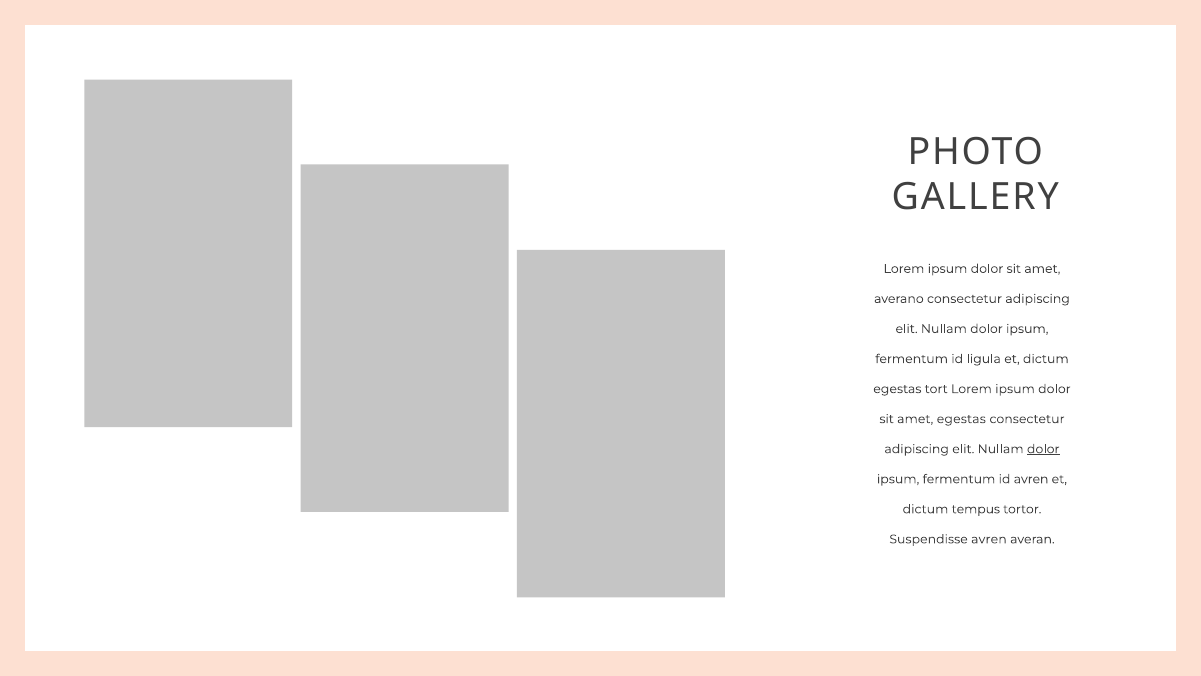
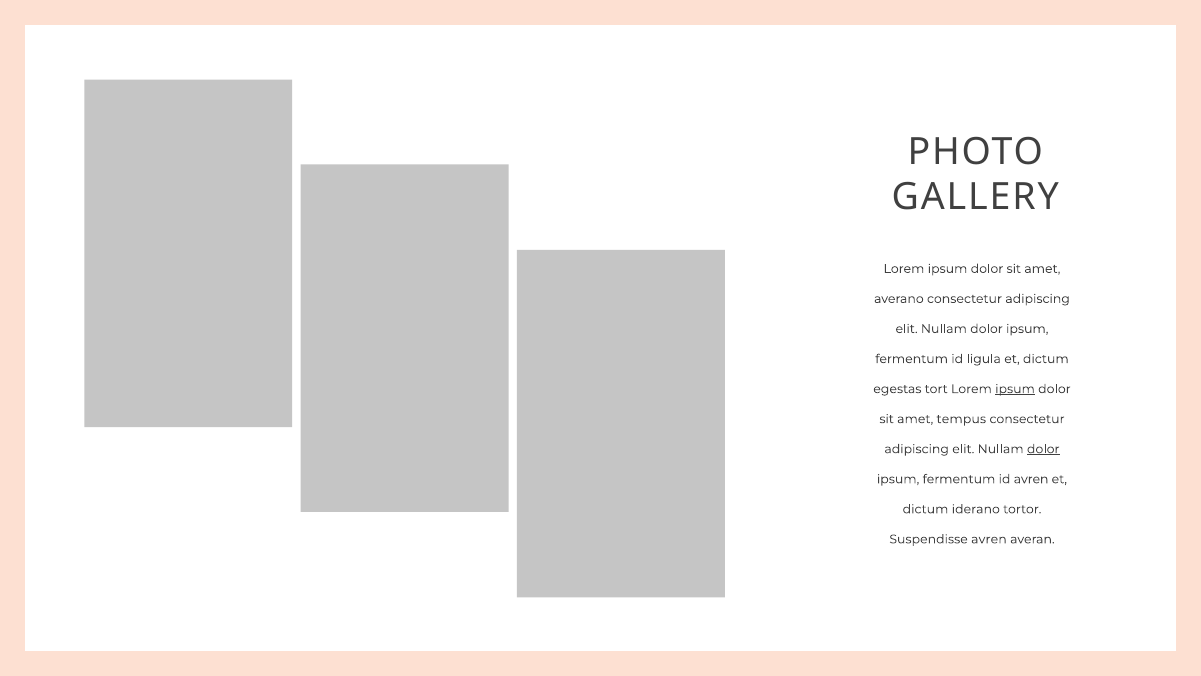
ipsum at (1015, 389) underline: none -> present
amet egestas: egestas -> tempus
tempus: tempus -> iderano
